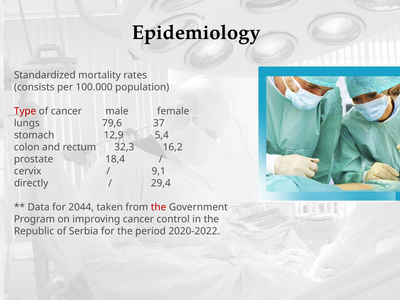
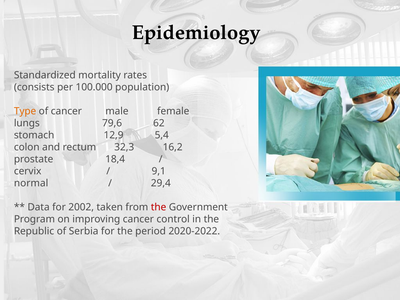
Type colour: red -> orange
37: 37 -> 62
directly: directly -> normal
2044: 2044 -> 2002
